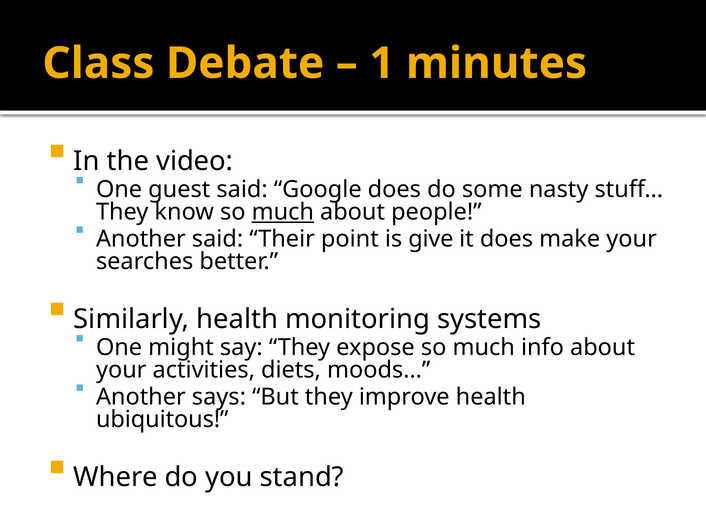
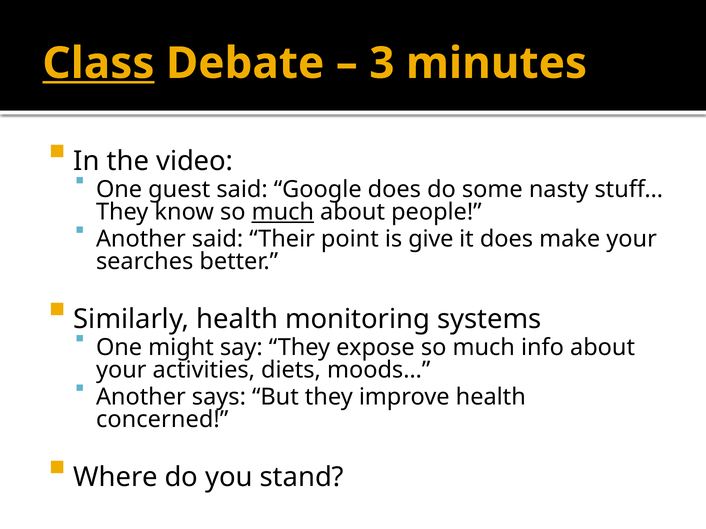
Class underline: none -> present
1: 1 -> 3
ubiquitous: ubiquitous -> concerned
